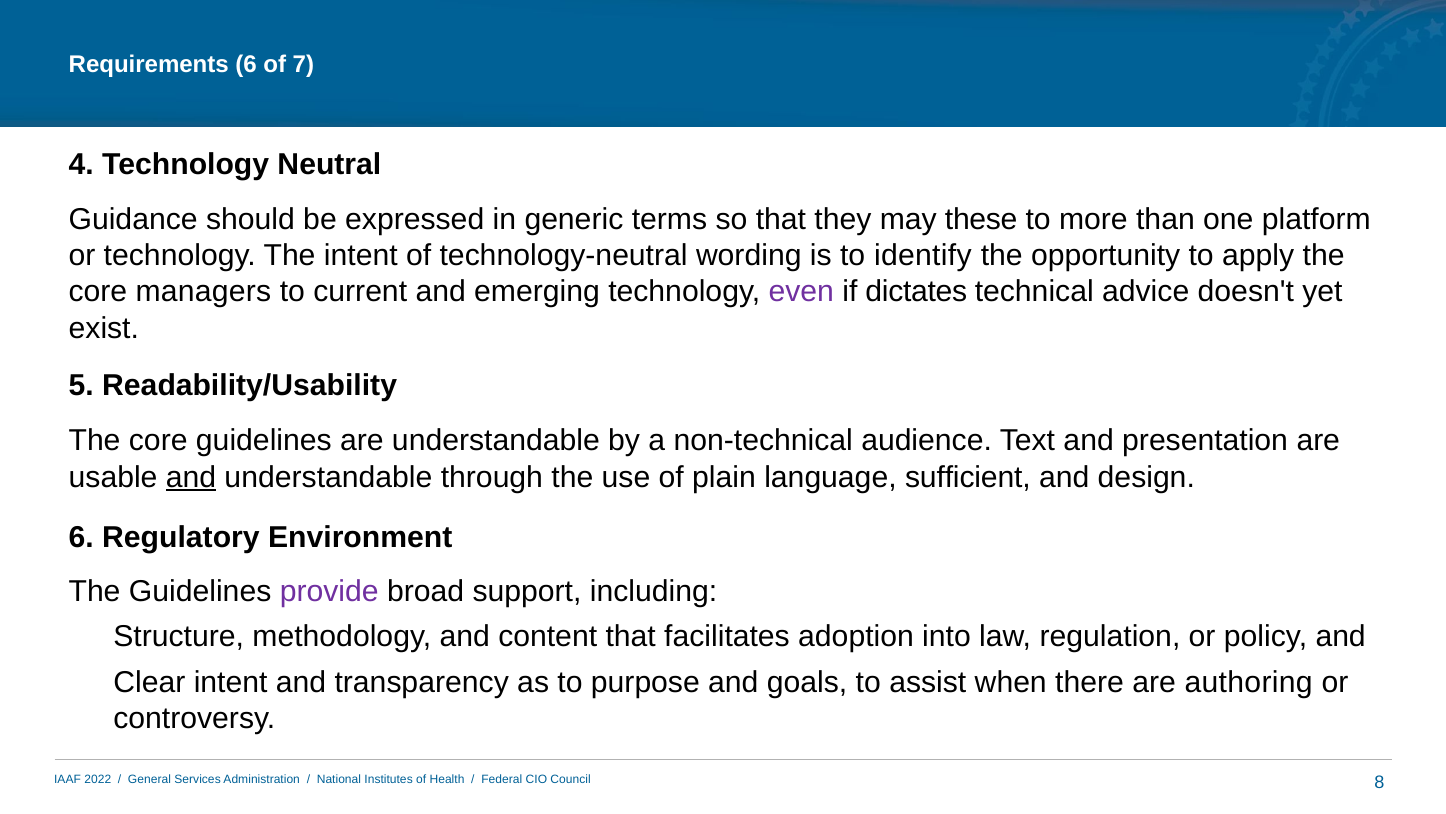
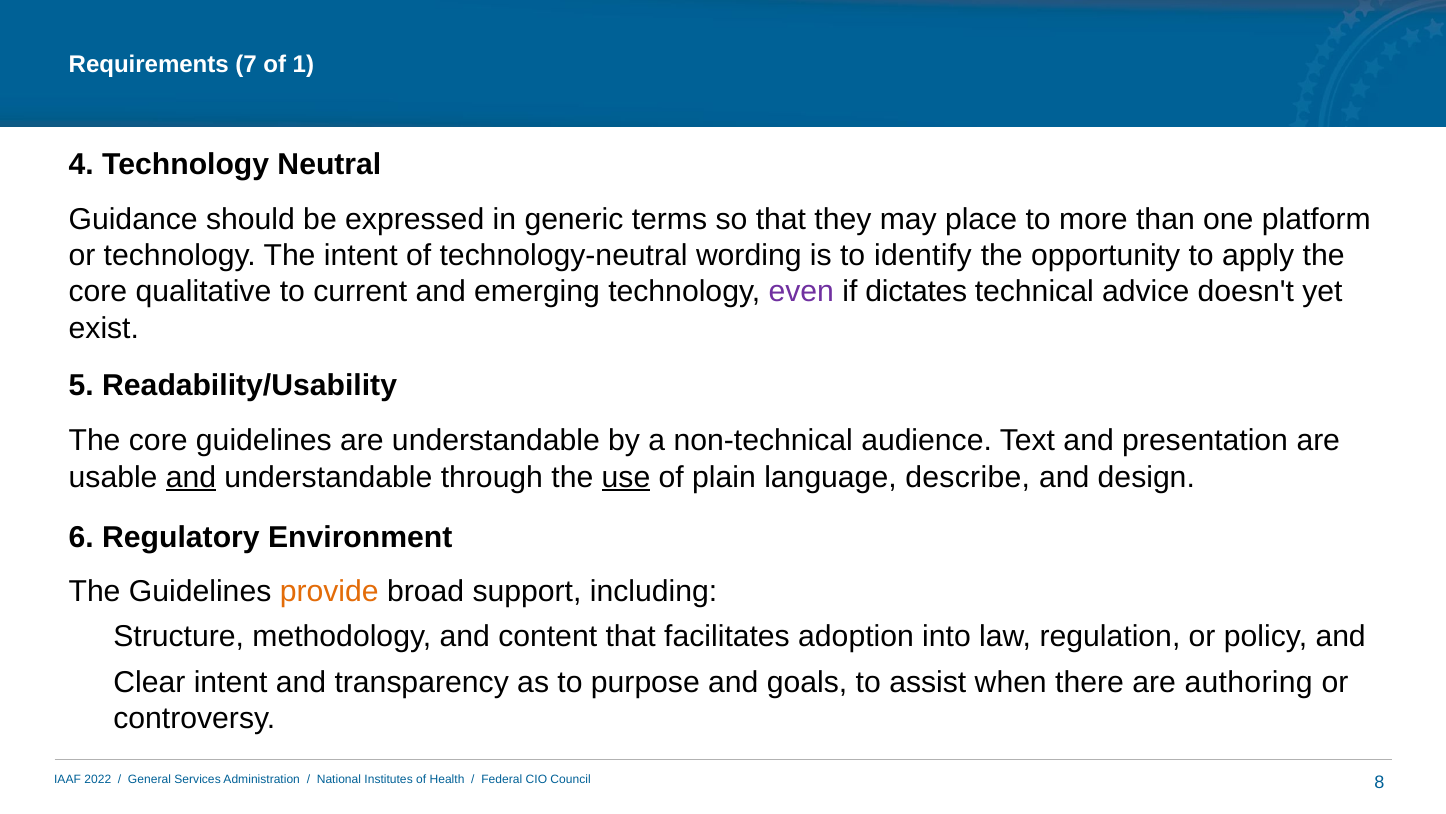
Requirements 6: 6 -> 7
7: 7 -> 1
these: these -> place
managers: managers -> qualitative
use underline: none -> present
sufficient: sufficient -> describe
provide colour: purple -> orange
